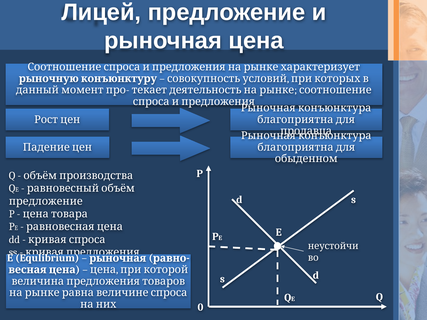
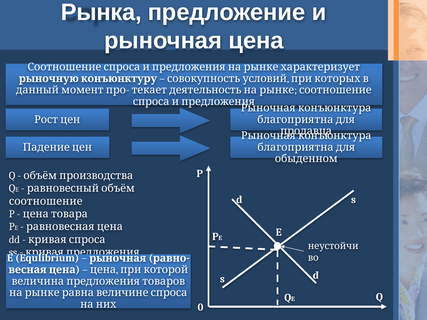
Лицей: Лицей -> Рынка
предложение at (46, 201): предложение -> соотношение
